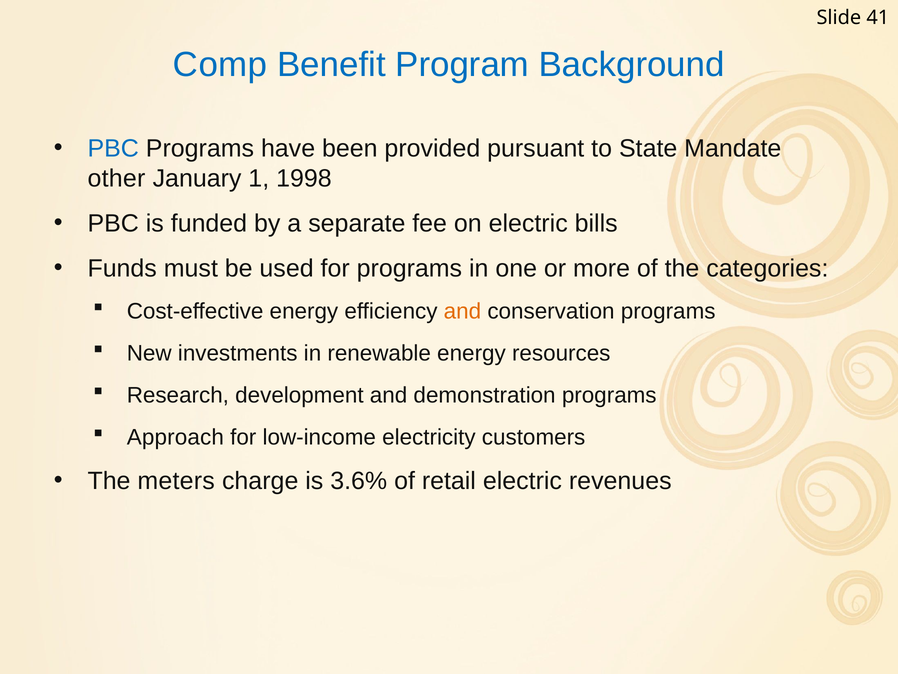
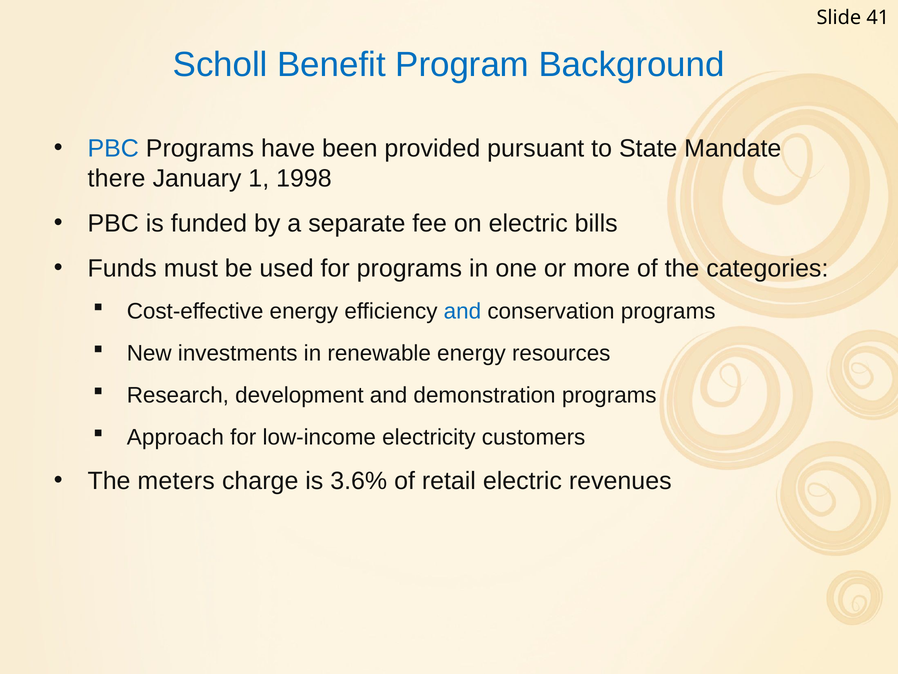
Comp: Comp -> Scholl
other: other -> there
and at (462, 311) colour: orange -> blue
